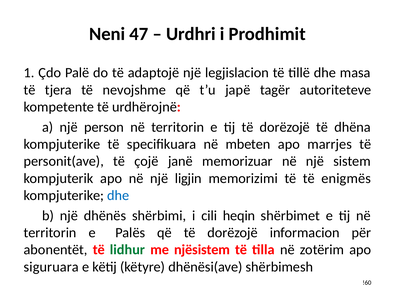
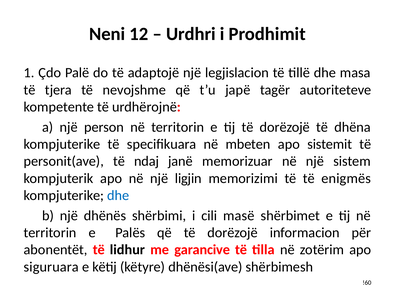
47: 47 -> 12
marrjes: marrjes -> sistemit
çojë: çojë -> ndaj
heqin: heqin -> masë
lidhur colour: green -> black
njësistem: njësistem -> garancive
